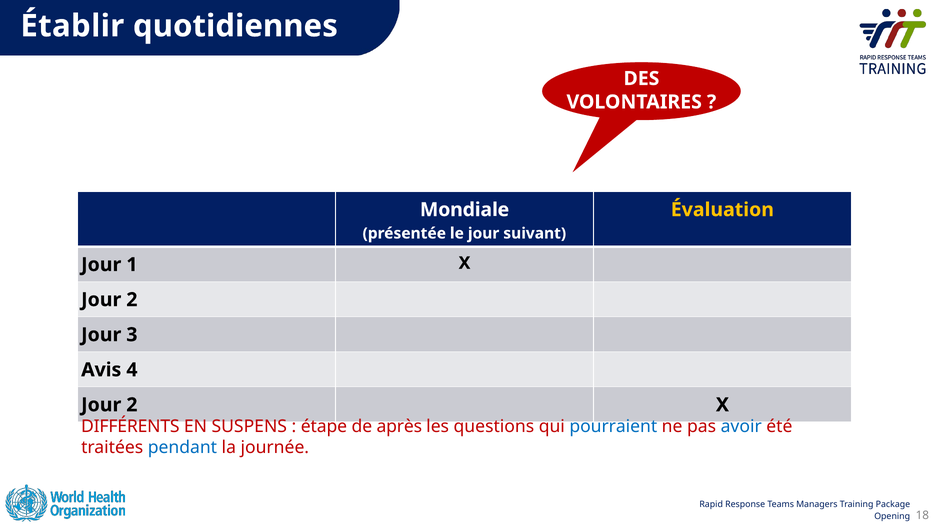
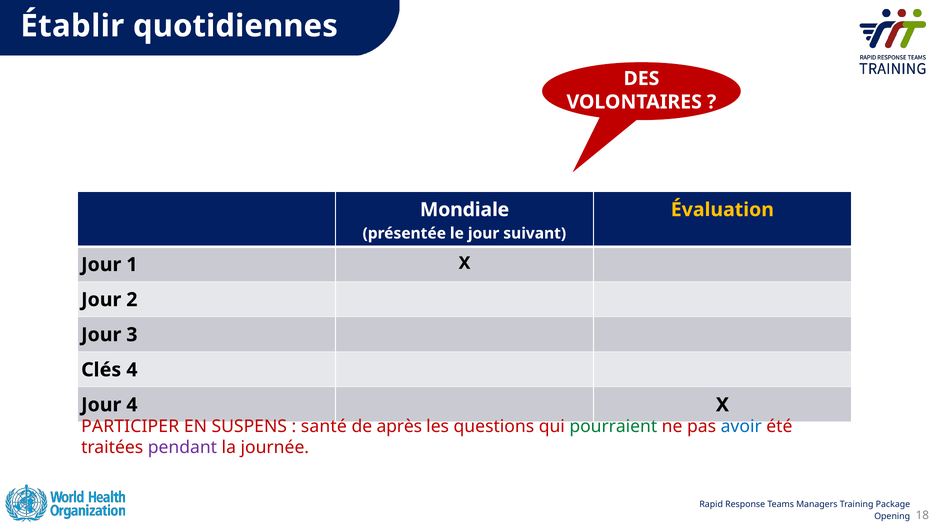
Avis: Avis -> Clés
2 at (132, 404): 2 -> 4
DIFFÉRENTS: DIFFÉRENTS -> PARTICIPER
étape: étape -> santé
pourraient colour: blue -> green
pendant colour: blue -> purple
